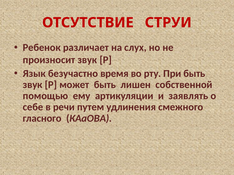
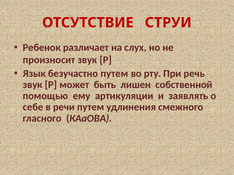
безучастно время: время -> путем
При быть: быть -> речь
